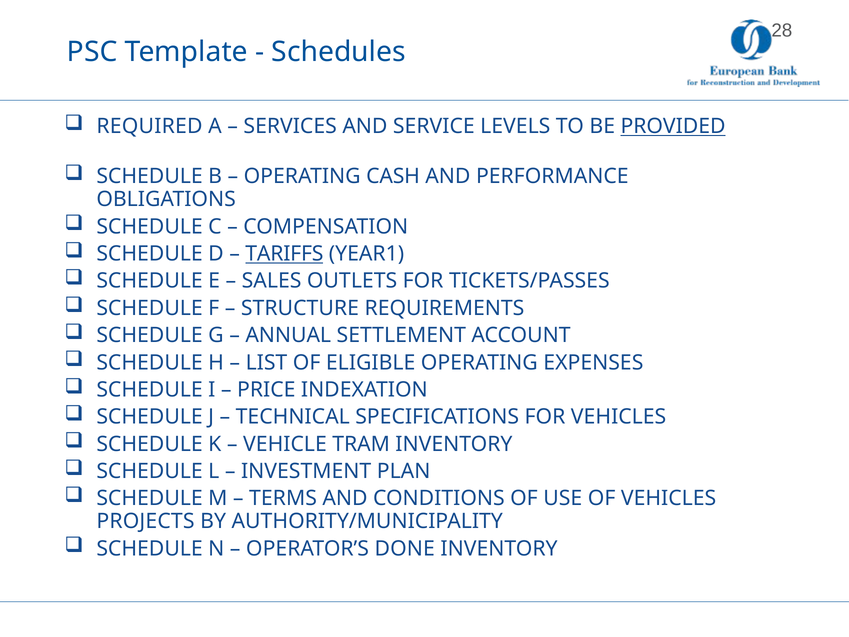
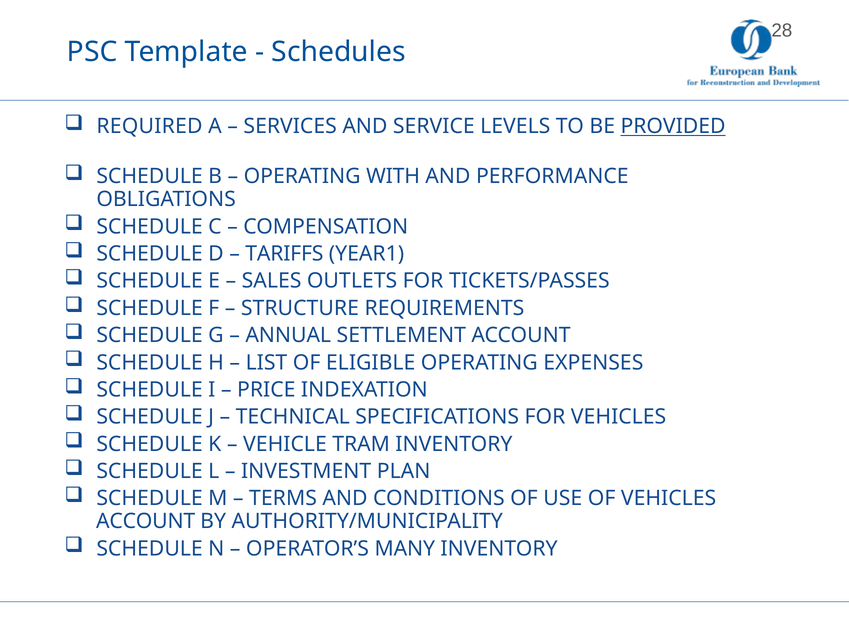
CASH: CASH -> WITH
TARIFFS underline: present -> none
PROJECTS at (145, 521): PROJECTS -> ACCOUNT
DONE: DONE -> MANY
